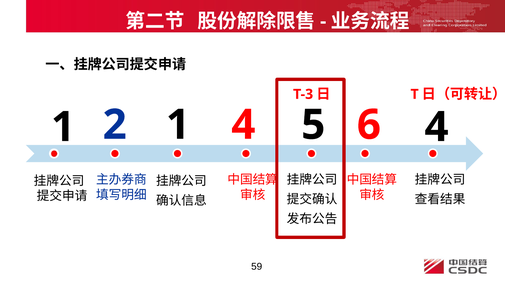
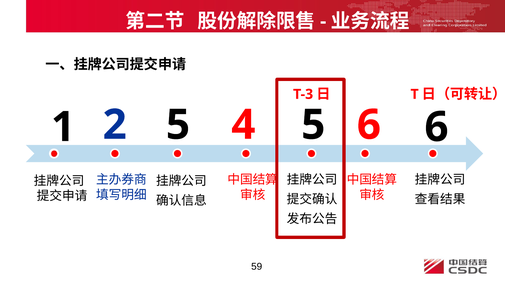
6 4: 4 -> 6
2 1: 1 -> 5
